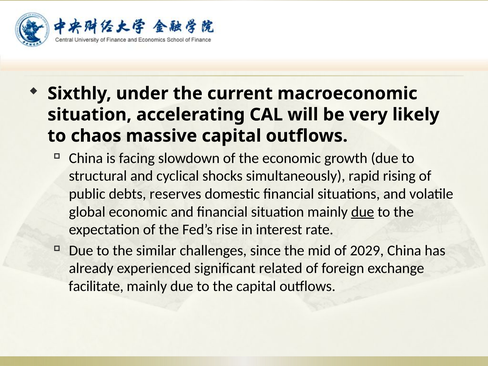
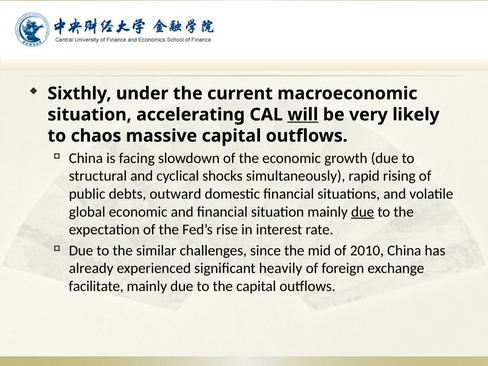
will underline: none -> present
reserves: reserves -> outward
2029: 2029 -> 2010
related: related -> heavily
